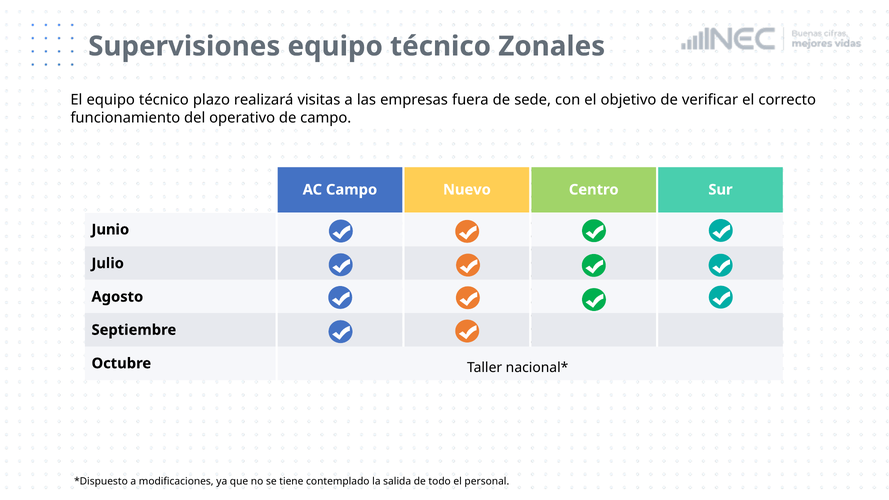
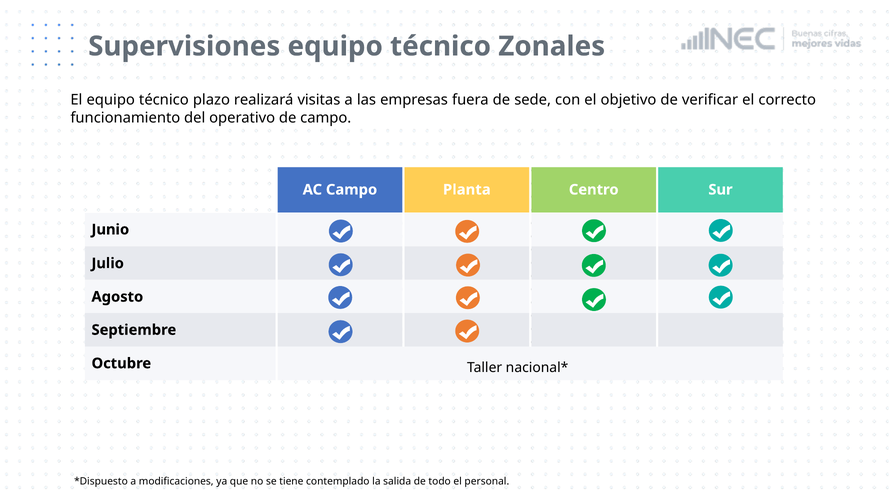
Nuevo: Nuevo -> Planta
